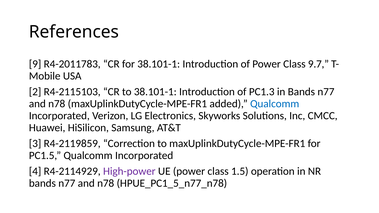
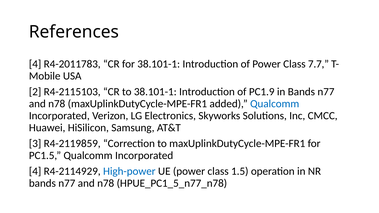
9 at (35, 64): 9 -> 4
9.7: 9.7 -> 7.7
PC1.3: PC1.3 -> PC1.9
High-power colour: purple -> blue
